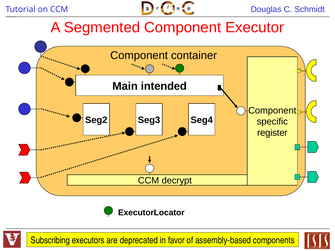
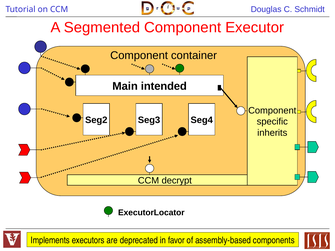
register: register -> inherits
Subscribing: Subscribing -> Implements
